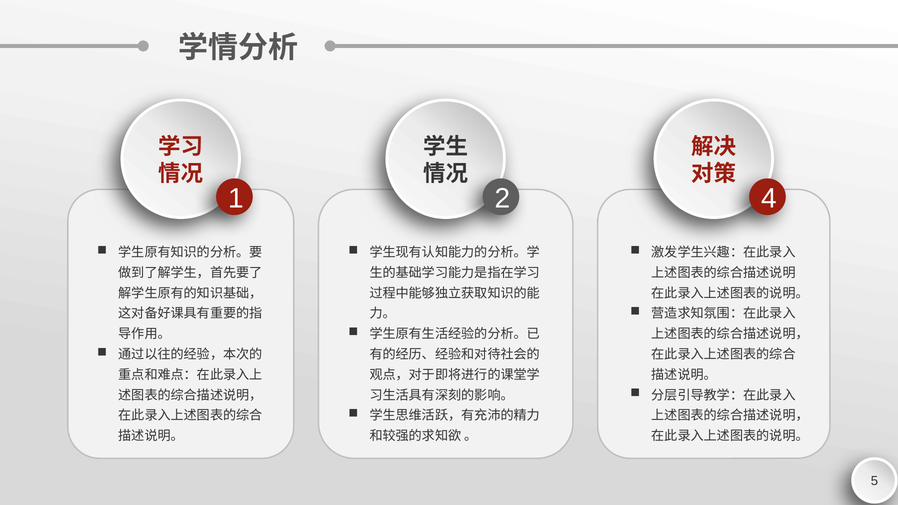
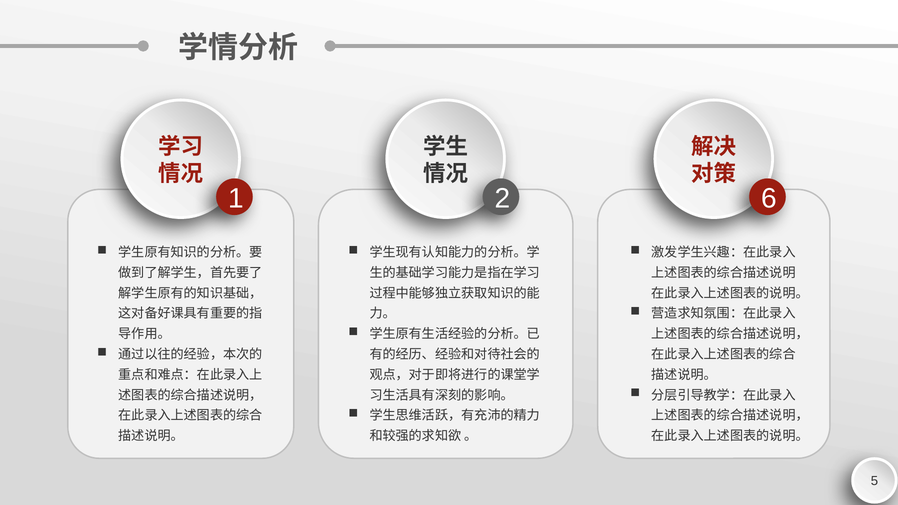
4: 4 -> 6
